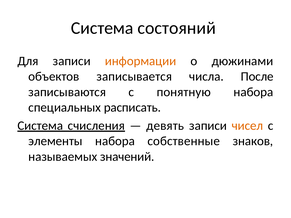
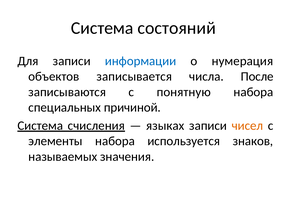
информации colour: orange -> blue
дюжинами: дюжинами -> нумерация
расписать: расписать -> причиной
девять: девять -> языках
собственные: собственные -> используется
значений: значений -> значения
